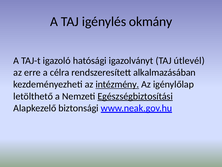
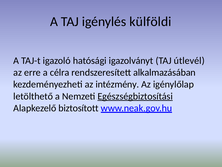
okmány: okmány -> külföldi
intézmény underline: present -> none
biztonsági: biztonsági -> biztosított
